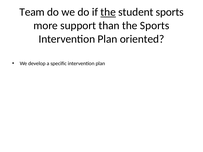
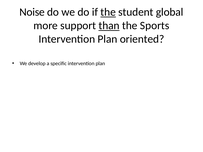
Team: Team -> Noise
student sports: sports -> global
than underline: none -> present
